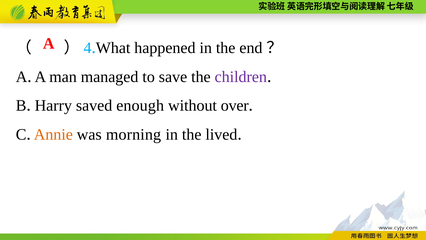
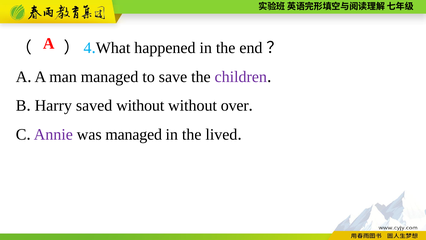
saved enough: enough -> without
Annie colour: orange -> purple
was morning: morning -> managed
